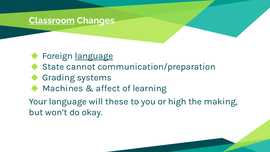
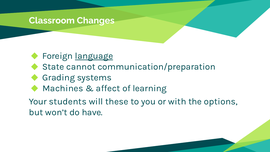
Classroom underline: present -> none
Your language: language -> students
high: high -> with
making: making -> options
okay: okay -> have
